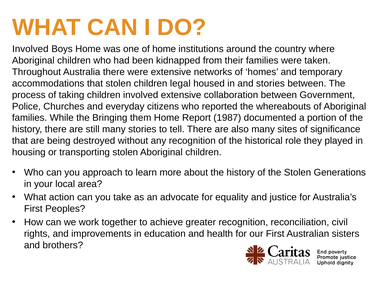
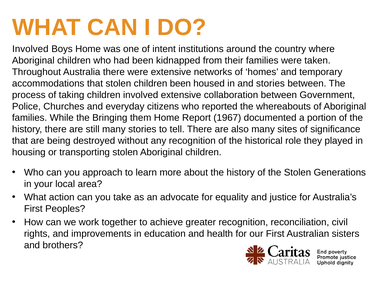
of home: home -> intent
children legal: legal -> been
1987: 1987 -> 1967
